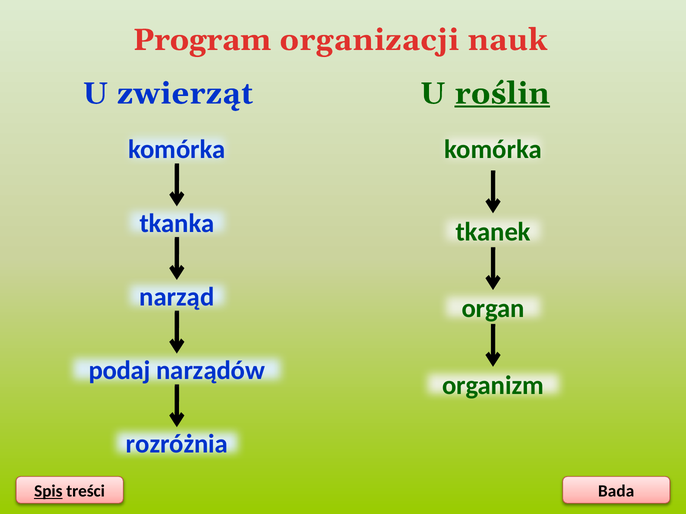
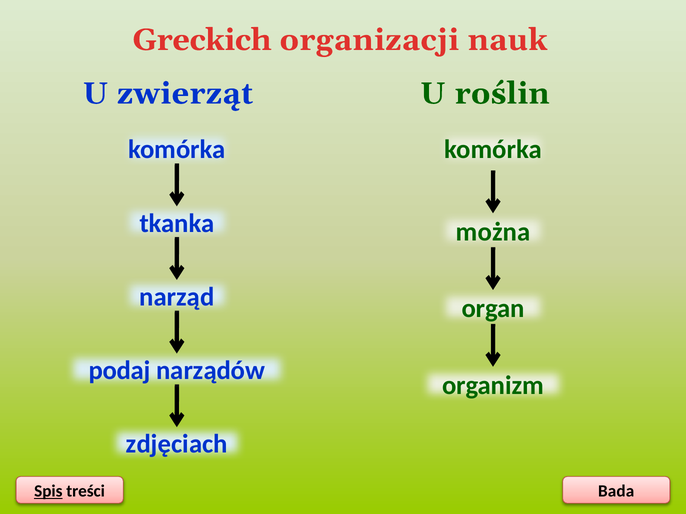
Program: Program -> Greckich
roślin underline: present -> none
tkanek: tkanek -> można
rozróżnia: rozróżnia -> zdjęciach
